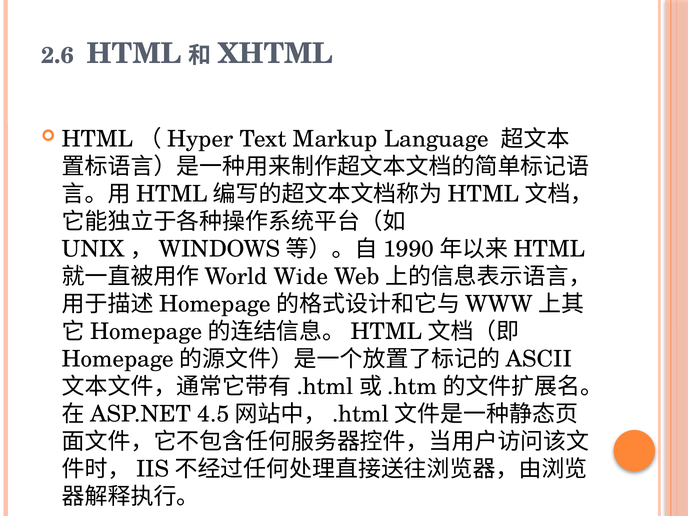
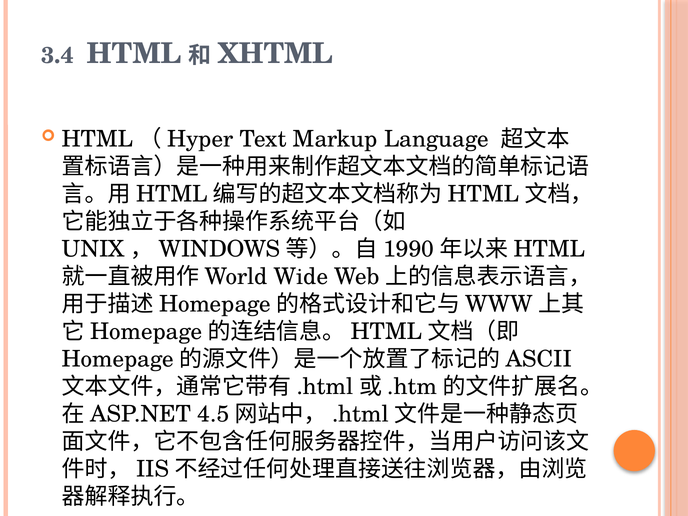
2.6: 2.6 -> 3.4
